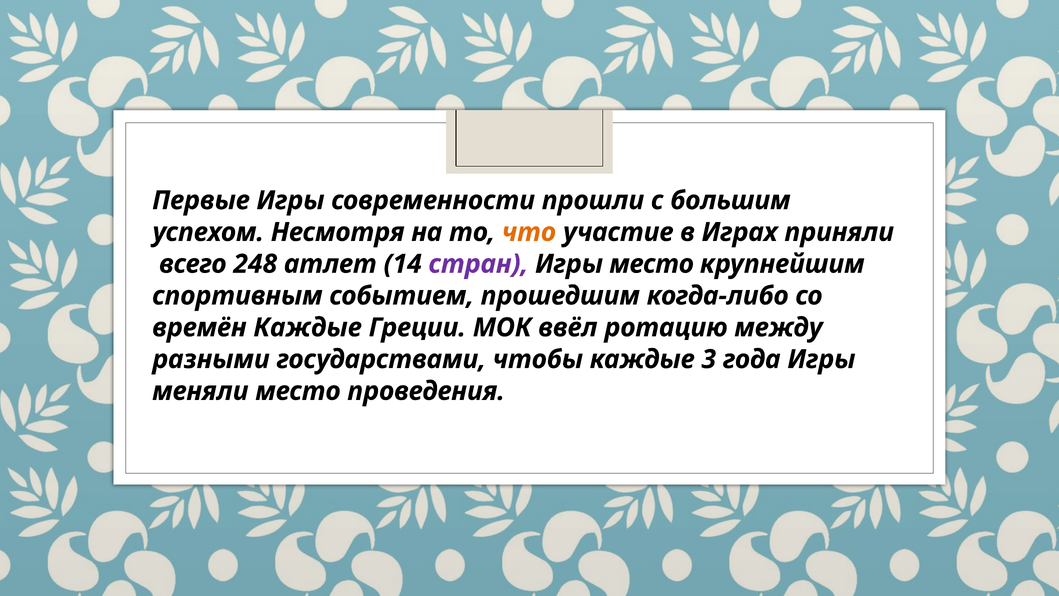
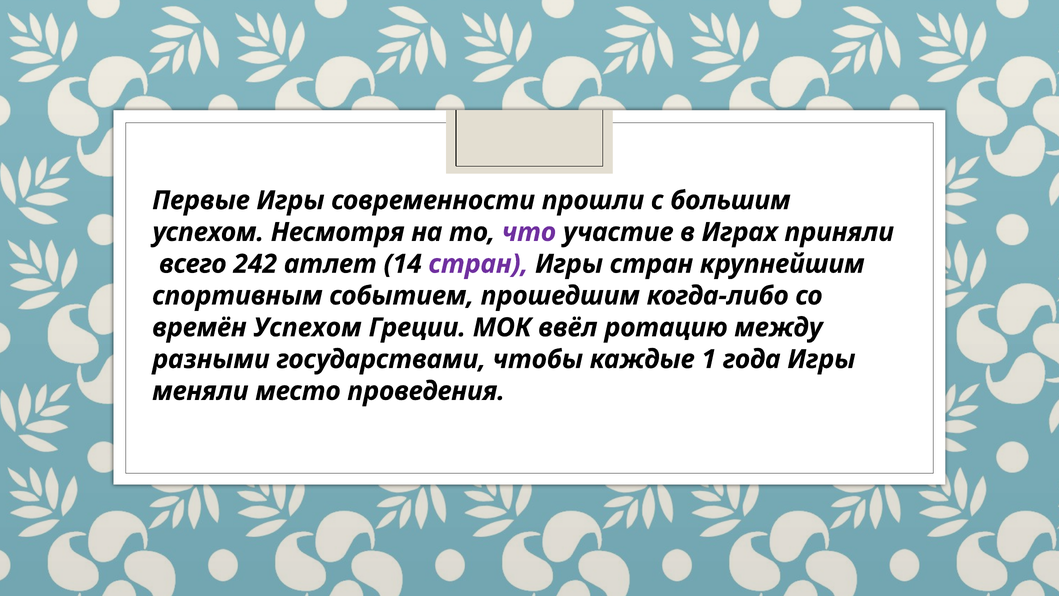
что colour: orange -> purple
248: 248 -> 242
Игры место: место -> стран
времён Каждые: Каждые -> Успехом
3: 3 -> 1
